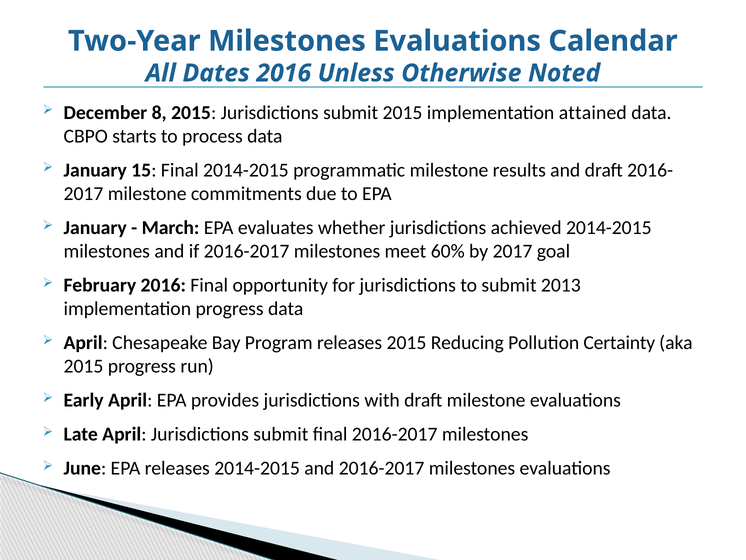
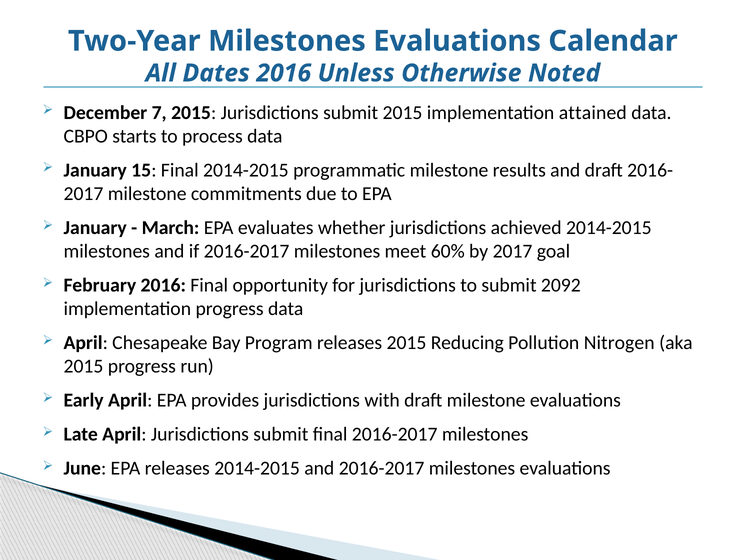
8: 8 -> 7
2013: 2013 -> 2092
Certainty: Certainty -> Nitrogen
